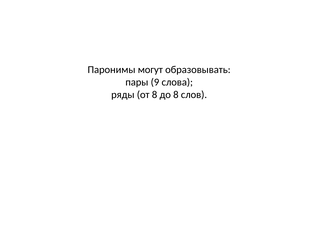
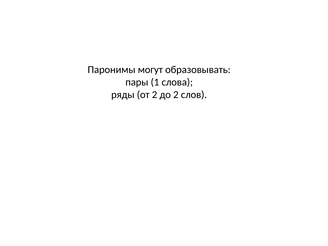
9: 9 -> 1
от 8: 8 -> 2
до 8: 8 -> 2
